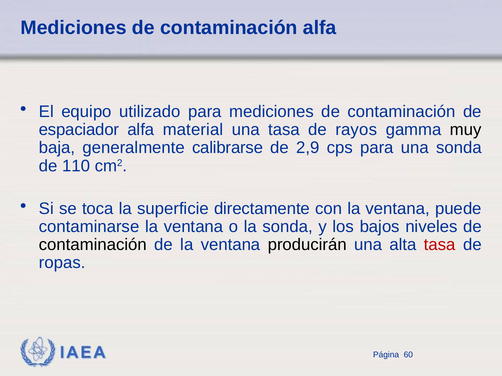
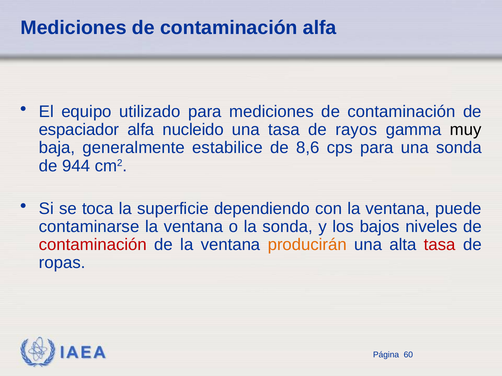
material: material -> nucleido
calibrarse: calibrarse -> estabilice
2,9: 2,9 -> 8,6
110: 110 -> 944
directamente: directamente -> dependiendo
contaminación at (93, 245) colour: black -> red
producirán colour: black -> orange
